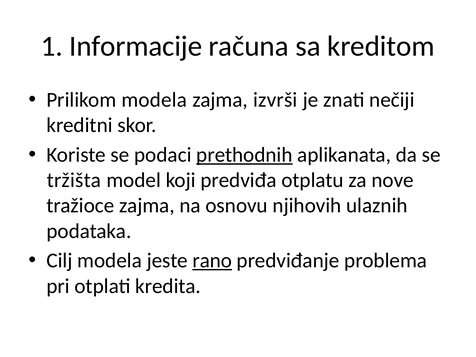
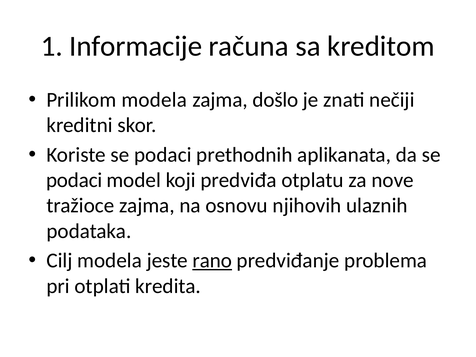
izvrši: izvrši -> došlo
prethodnih underline: present -> none
tržišta at (74, 180): tržišta -> podaci
